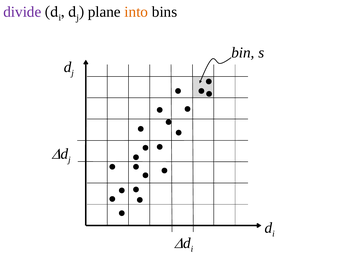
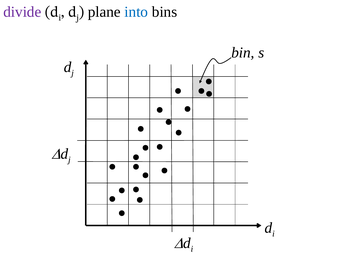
into colour: orange -> blue
